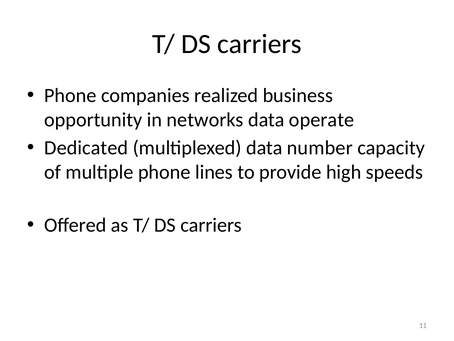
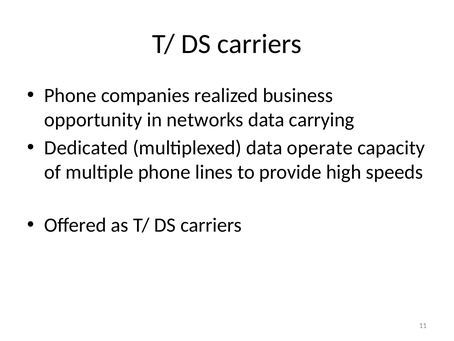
operate: operate -> carrying
number: number -> operate
